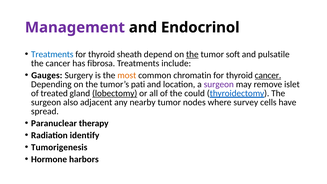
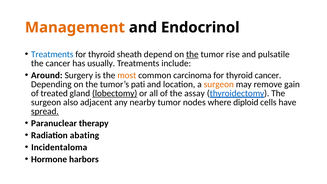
Management colour: purple -> orange
soft: soft -> rise
fibrosa: fibrosa -> usually
Gauges: Gauges -> Around
chromatin: chromatin -> carcinoma
cancer at (268, 75) underline: present -> none
surgeon at (219, 84) colour: purple -> orange
islet: islet -> gain
could: could -> assay
survey: survey -> diploid
spread underline: none -> present
identify: identify -> abating
Tumorigenesis: Tumorigenesis -> Incidentaloma
